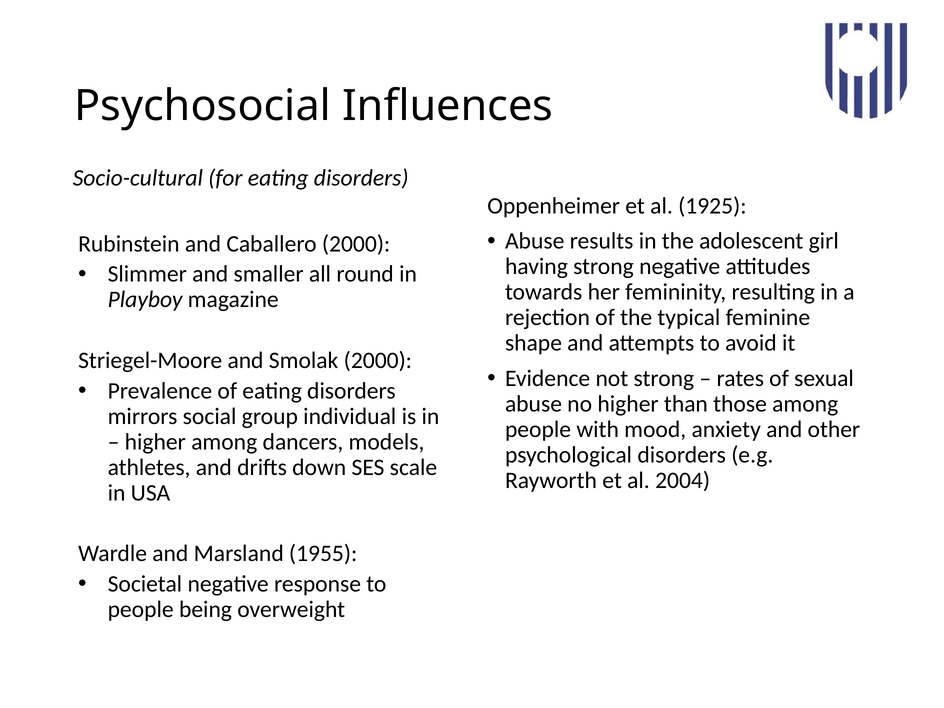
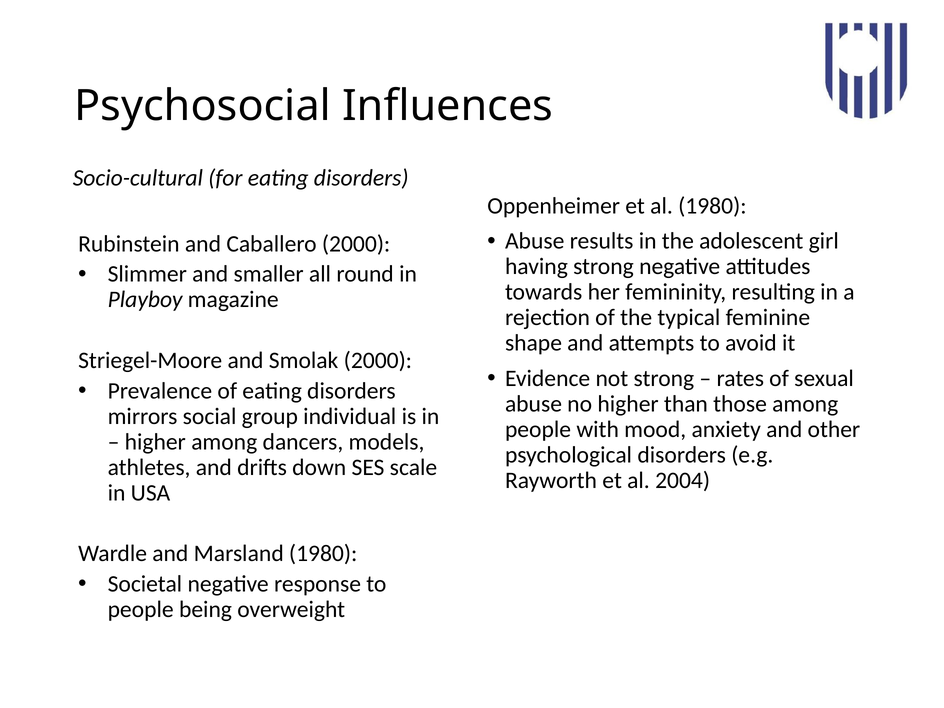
al 1925: 1925 -> 1980
Marsland 1955: 1955 -> 1980
